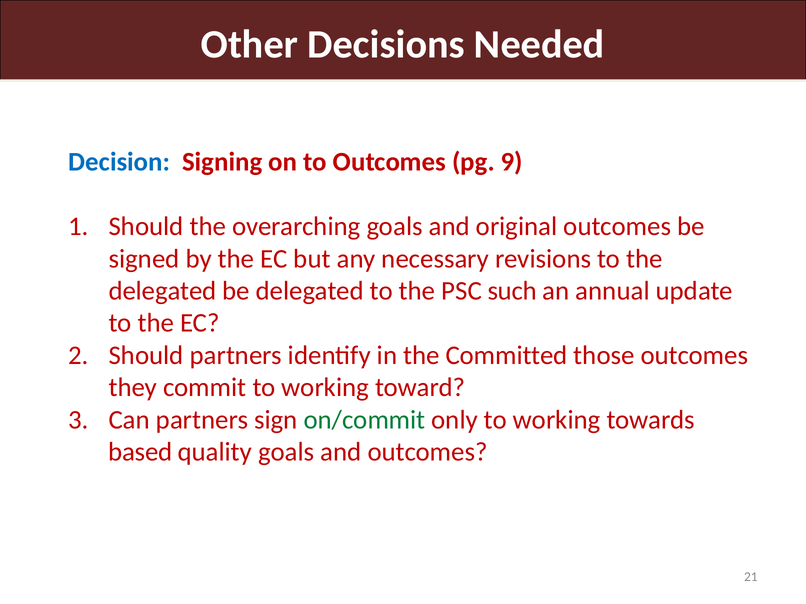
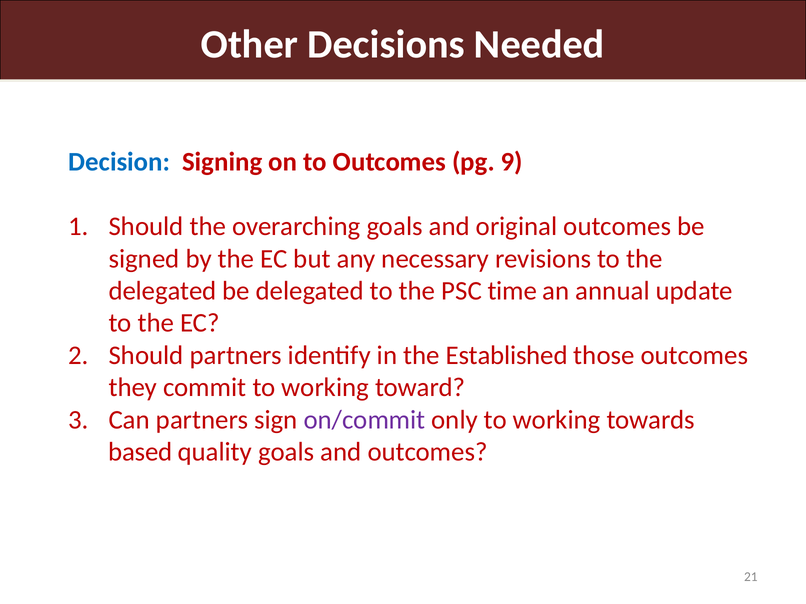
such: such -> time
Committed: Committed -> Established
on/commit colour: green -> purple
